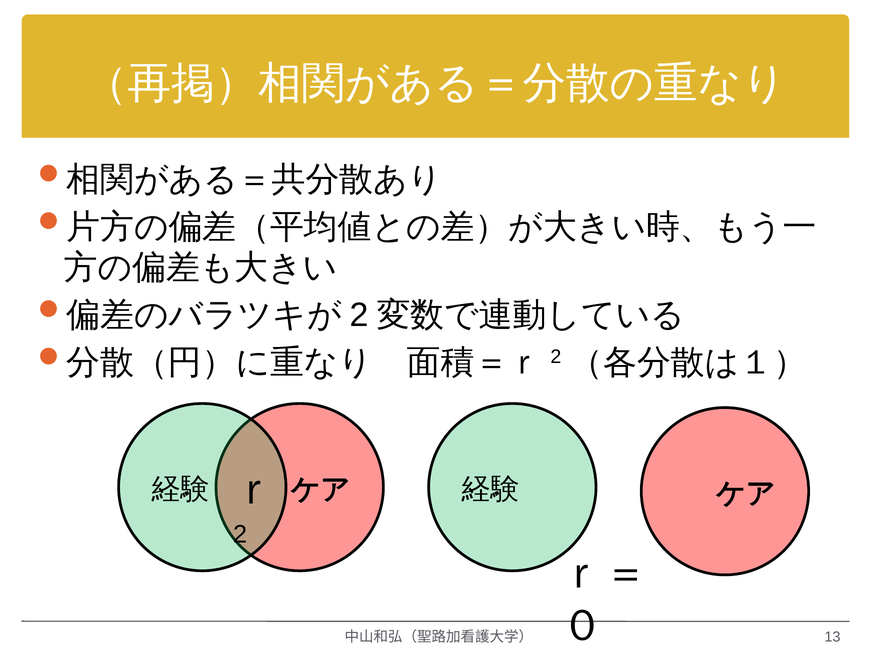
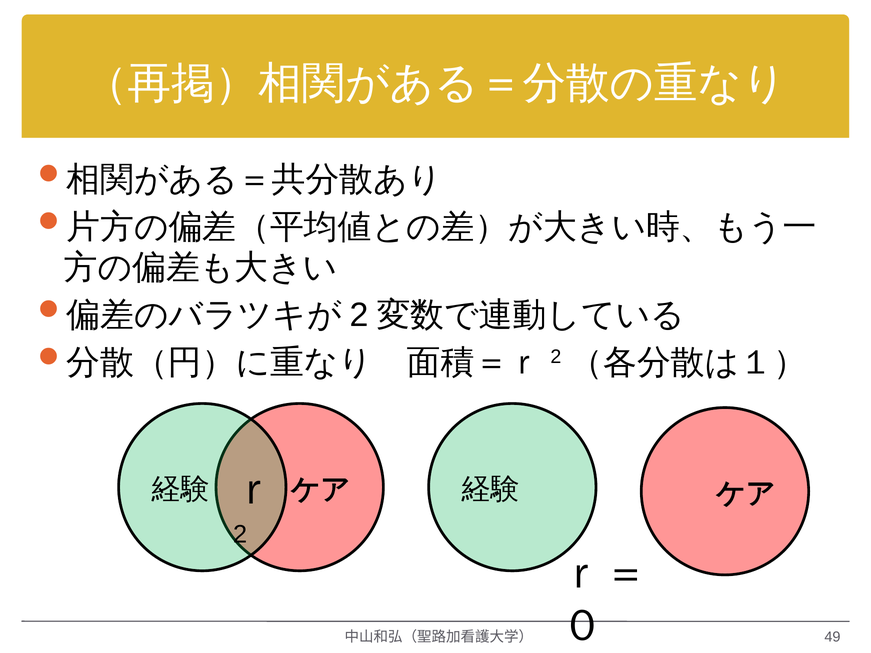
13: 13 -> 49
